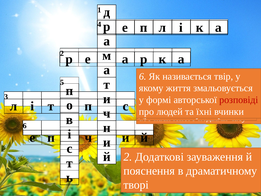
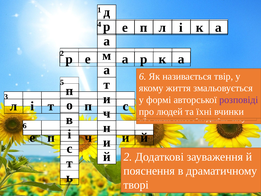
розповіді colour: red -> purple
